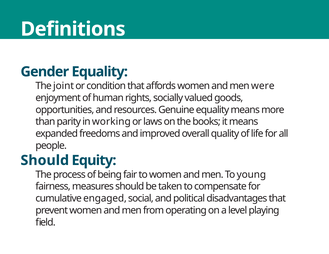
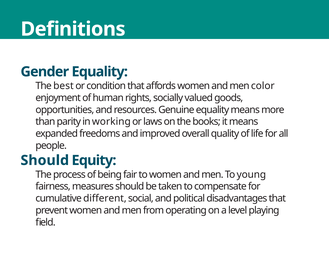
joint: joint -> best
were: were -> color
engaged: engaged -> different
